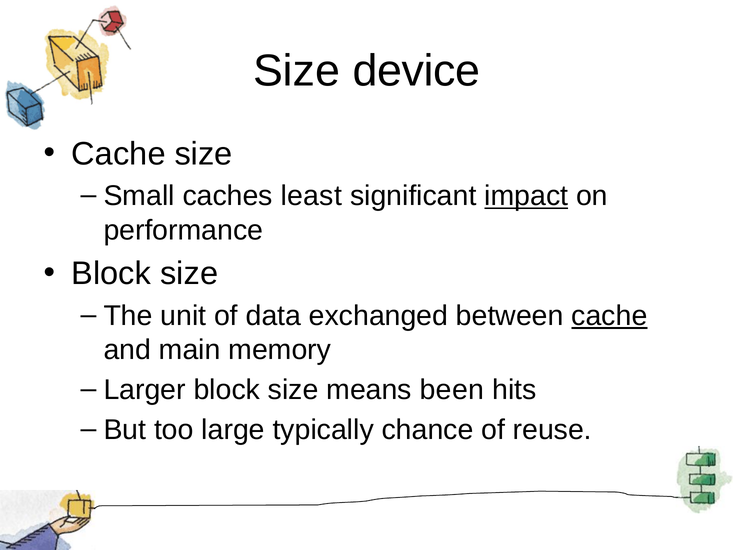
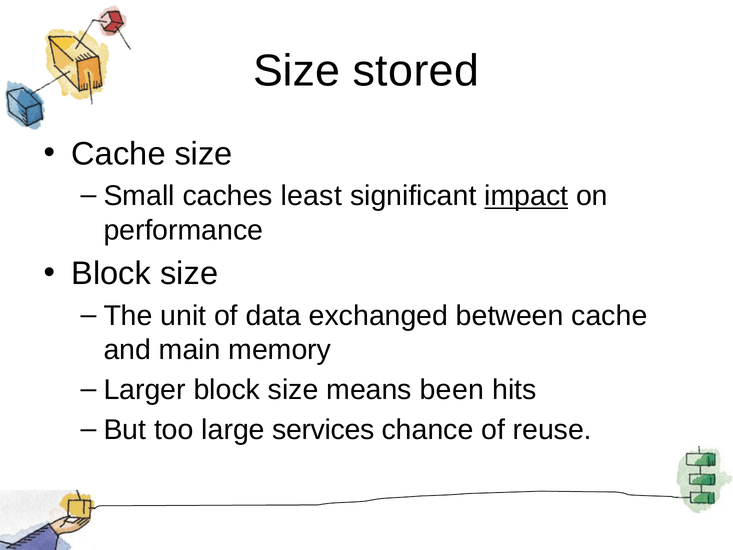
device: device -> stored
cache at (609, 316) underline: present -> none
typically: typically -> services
